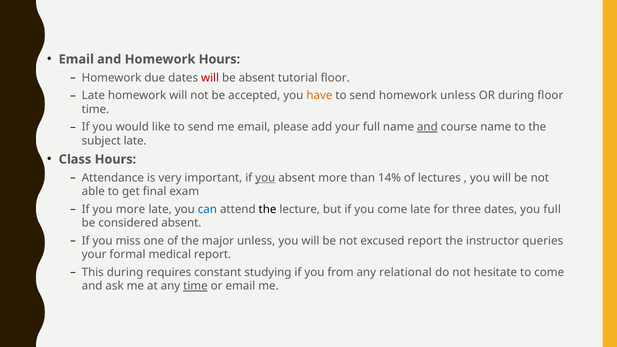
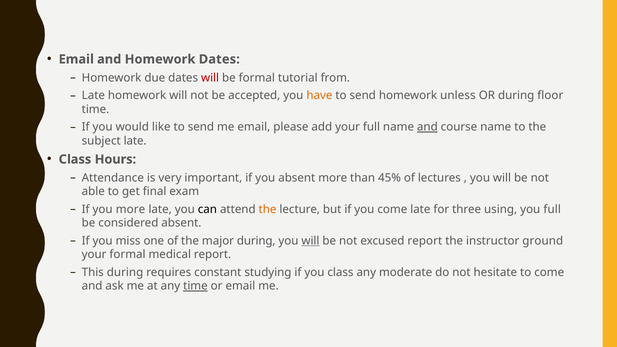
Homework Hours: Hours -> Dates
be absent: absent -> formal
tutorial floor: floor -> from
you at (265, 178) underline: present -> none
14%: 14% -> 45%
can colour: blue -> black
the at (268, 209) colour: black -> orange
three dates: dates -> using
major unless: unless -> during
will at (310, 241) underline: none -> present
queries: queries -> ground
you from: from -> class
relational: relational -> moderate
